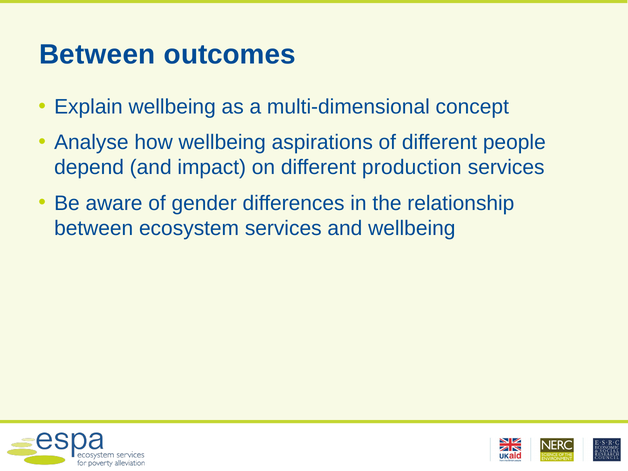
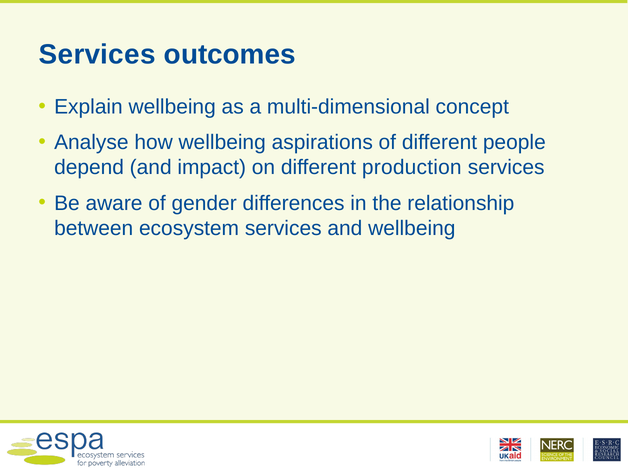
Between at (97, 54): Between -> Services
